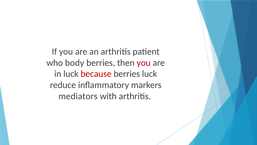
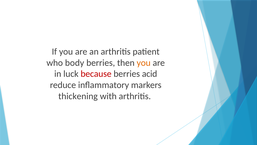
you at (144, 63) colour: red -> orange
berries luck: luck -> acid
mediators: mediators -> thickening
